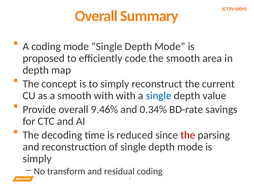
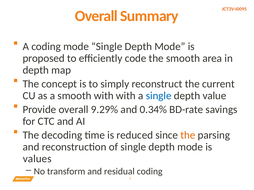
9.46%: 9.46% -> 9.29%
the at (188, 136) colour: red -> orange
simply at (37, 159): simply -> values
